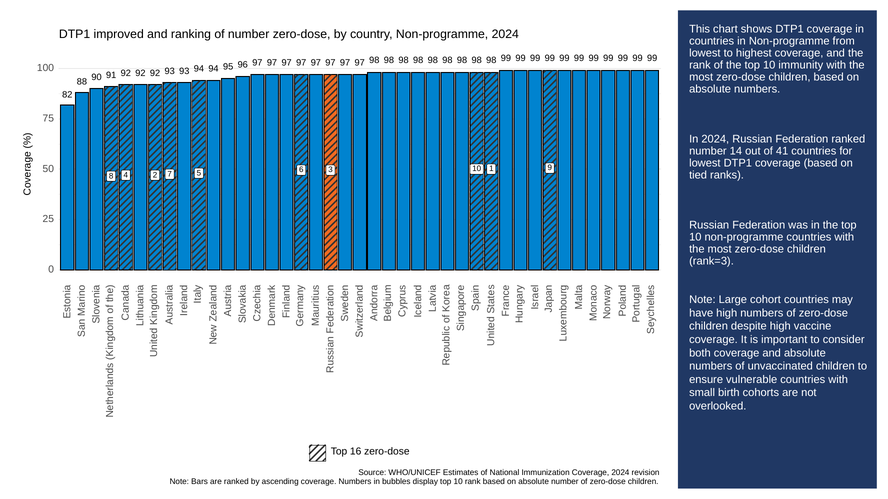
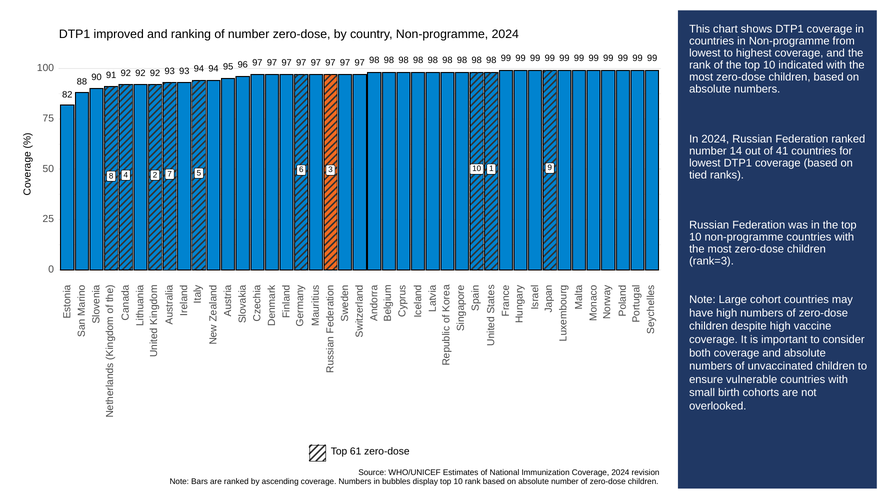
immunity: immunity -> indicated
16: 16 -> 61
